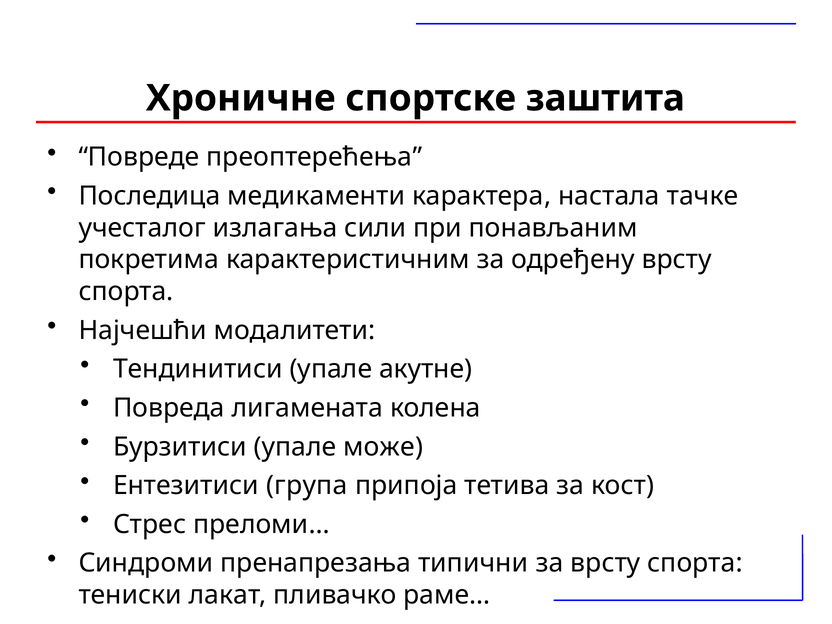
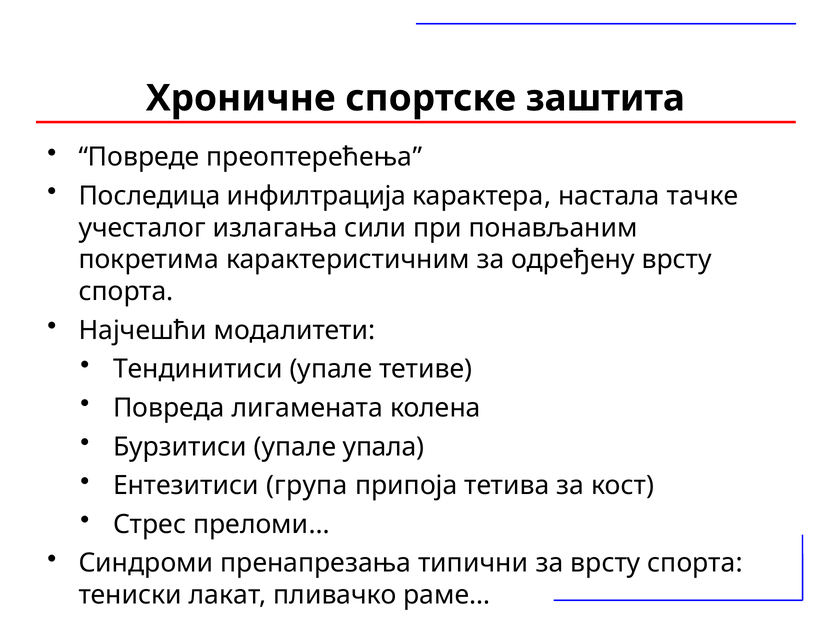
медикаменти: медикаменти -> инфилтрација
акутне: акутне -> тетиве
може: може -> упала
